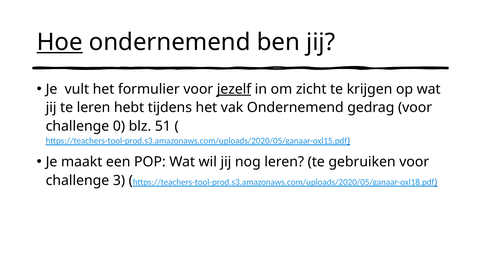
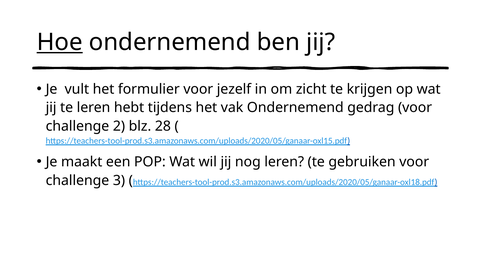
jezelf underline: present -> none
0: 0 -> 2
51: 51 -> 28
